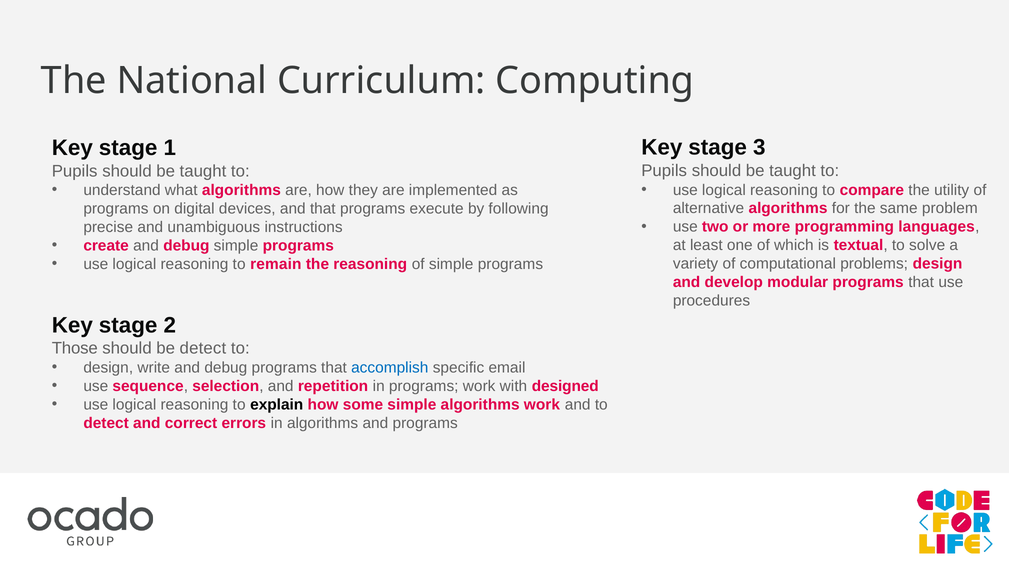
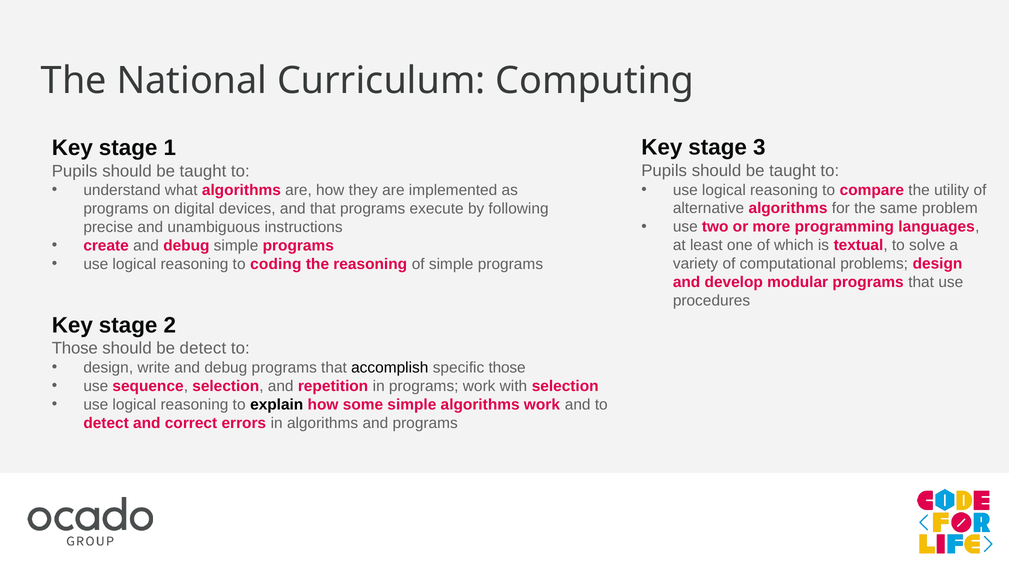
remain: remain -> coding
accomplish colour: blue -> black
specific email: email -> those
with designed: designed -> selection
